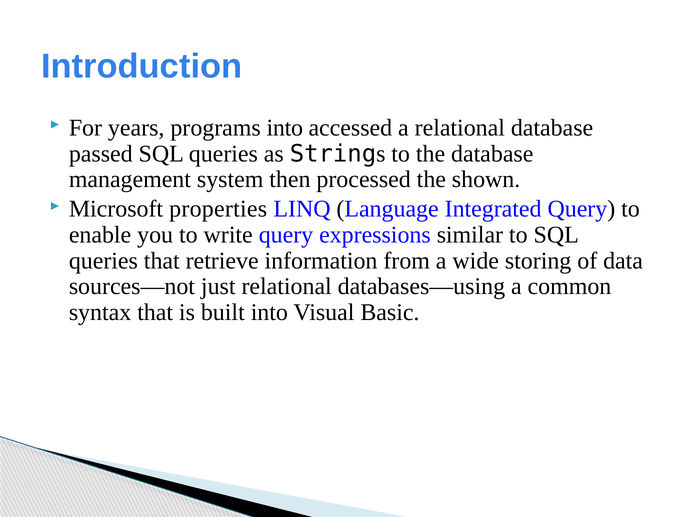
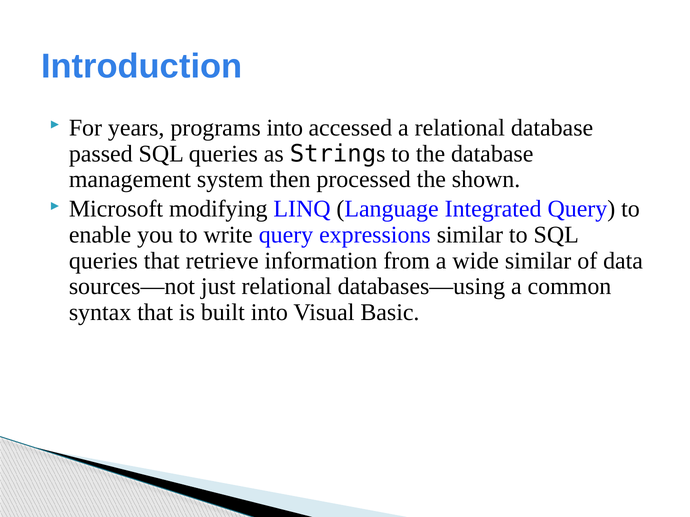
properties: properties -> modifying
wide storing: storing -> similar
